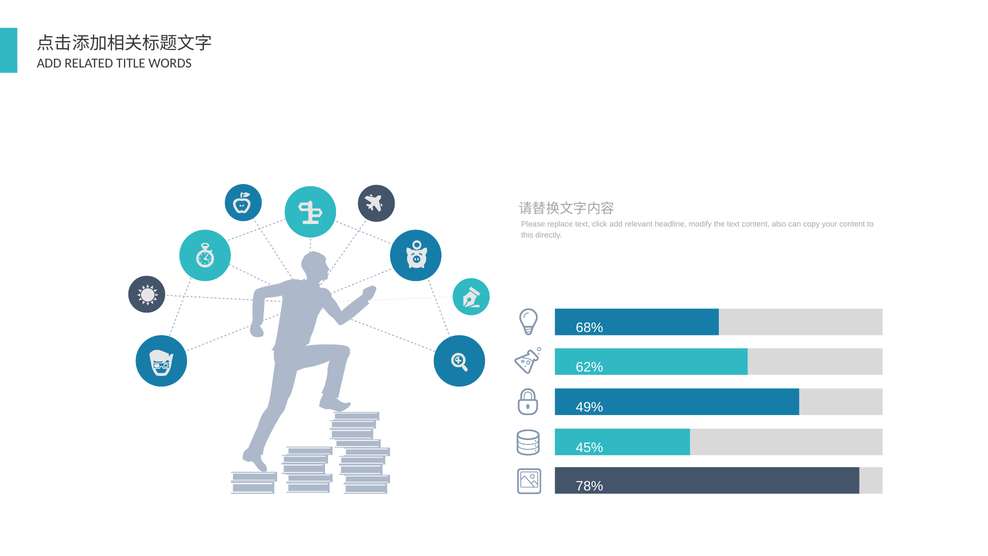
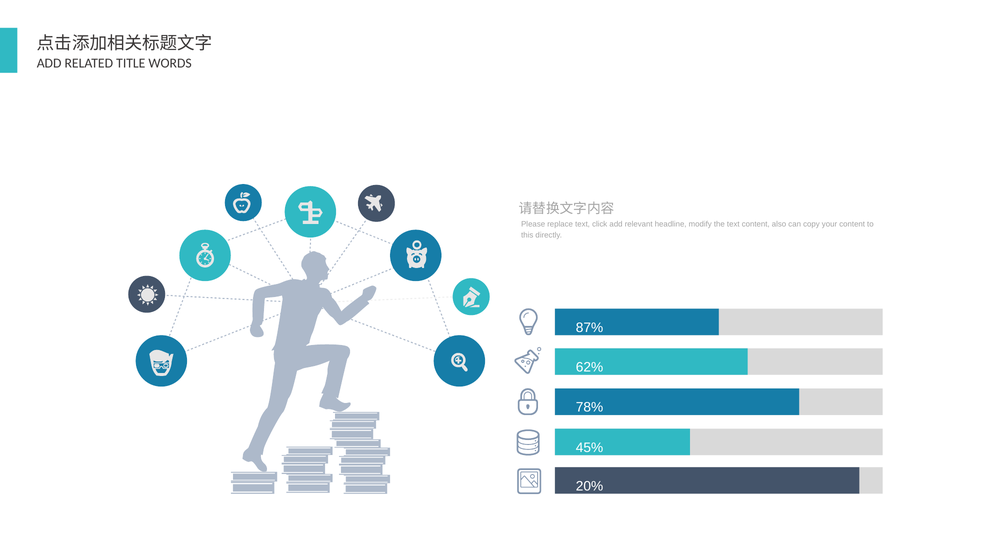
68%: 68% -> 87%
49%: 49% -> 78%
78%: 78% -> 20%
